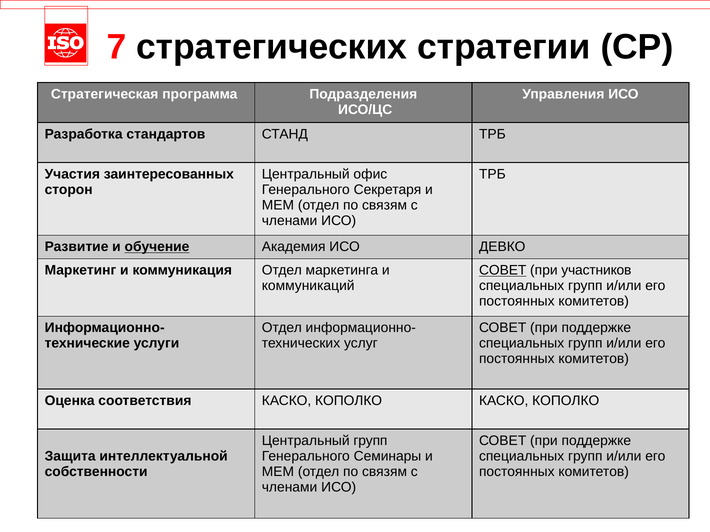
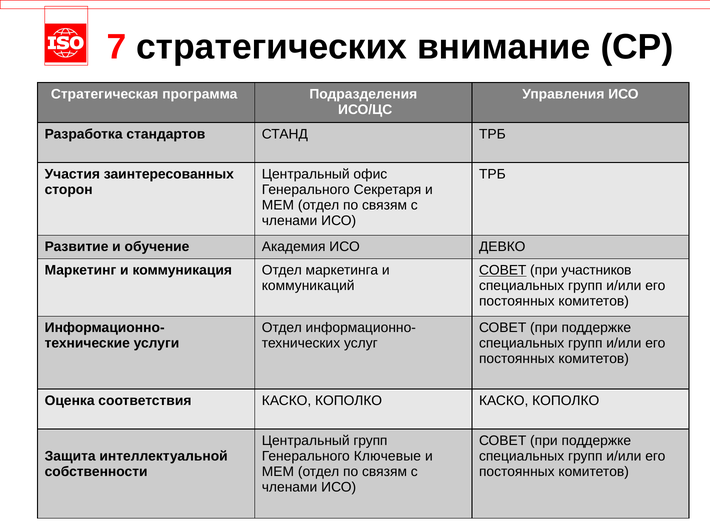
стратегии: стратегии -> внимание
обучение underline: present -> none
Семинары: Семинары -> Ключевые
